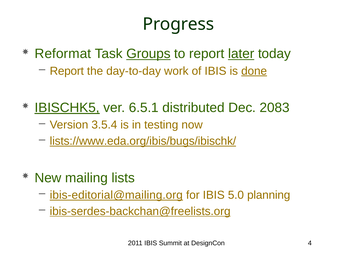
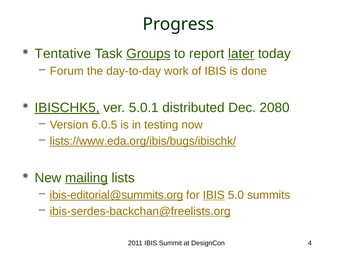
Reformat: Reformat -> Tentative
Report at (67, 71): Report -> Forum
done underline: present -> none
6.5.1: 6.5.1 -> 5.0.1
2083: 2083 -> 2080
3.5.4: 3.5.4 -> 6.0.5
mailing underline: none -> present
ibis-editorial@mailing.org: ibis-editorial@mailing.org -> ibis-editorial@summits.org
IBIS at (214, 195) underline: none -> present
planning: planning -> summits
